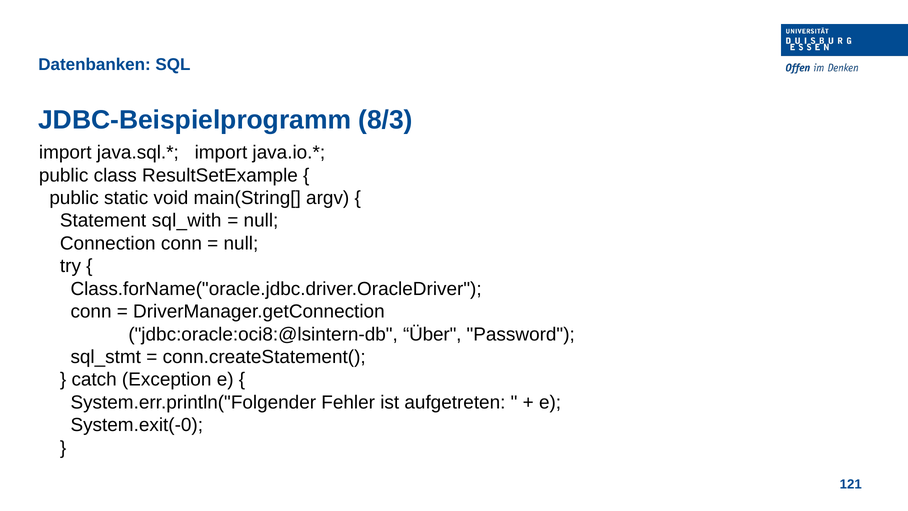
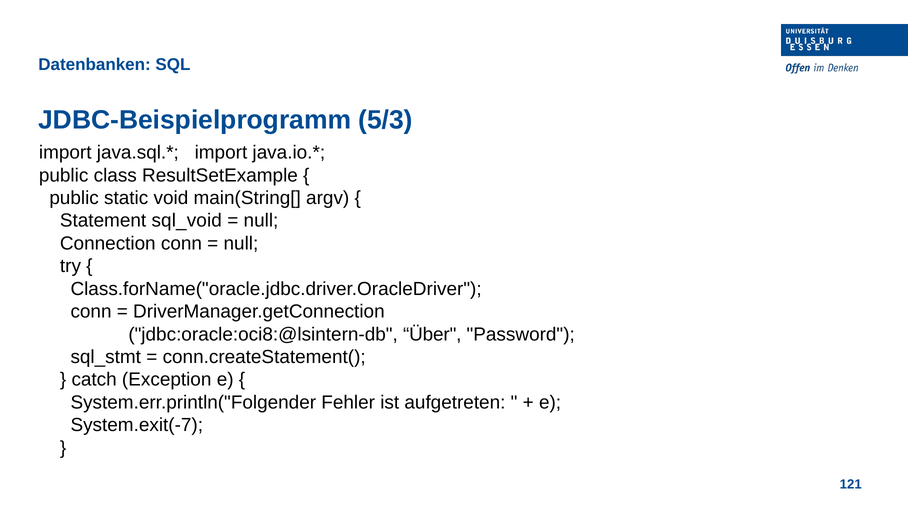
8/3: 8/3 -> 5/3
sql_with: sql_with -> sql_void
System.exit(-0: System.exit(-0 -> System.exit(-7
